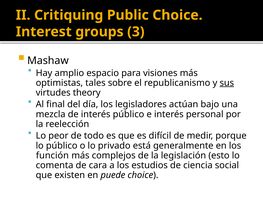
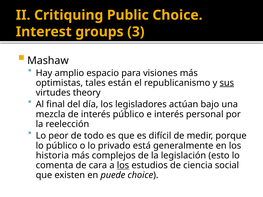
sobre: sobre -> están
función: función -> historia
los at (123, 165) underline: none -> present
